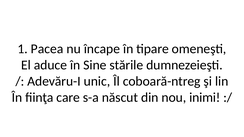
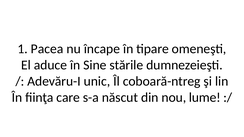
inimi: inimi -> lume
